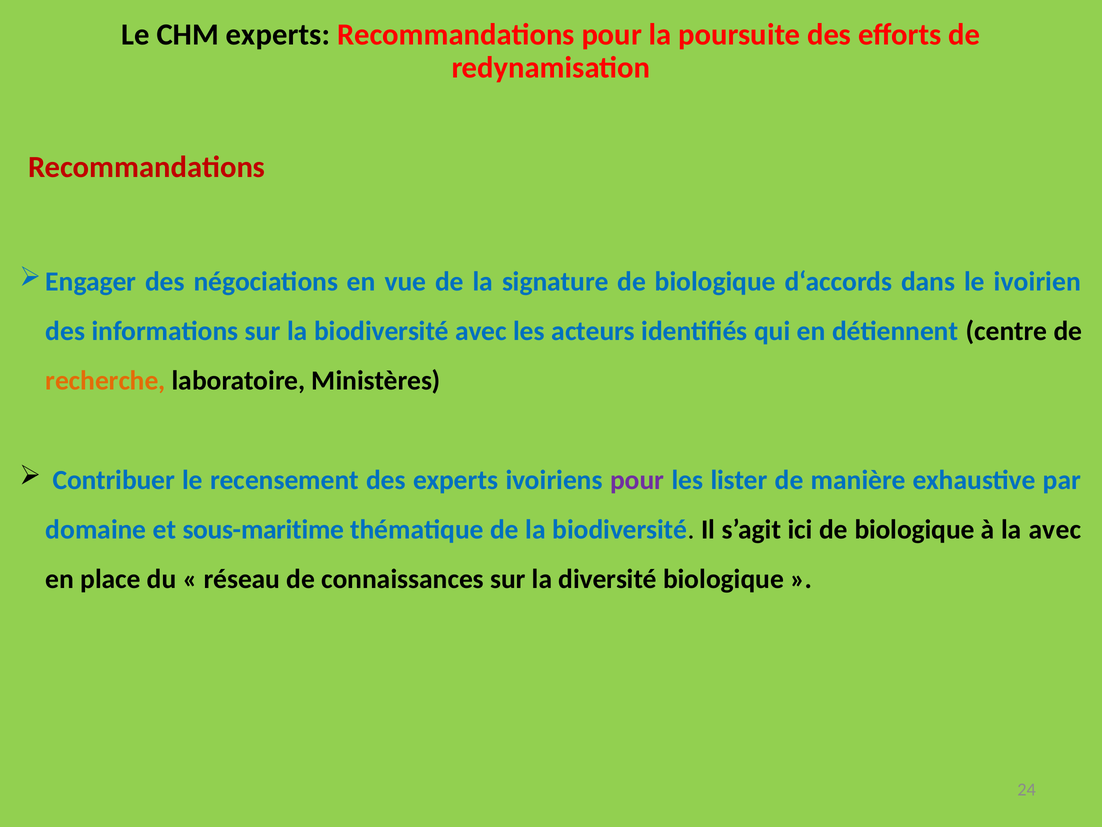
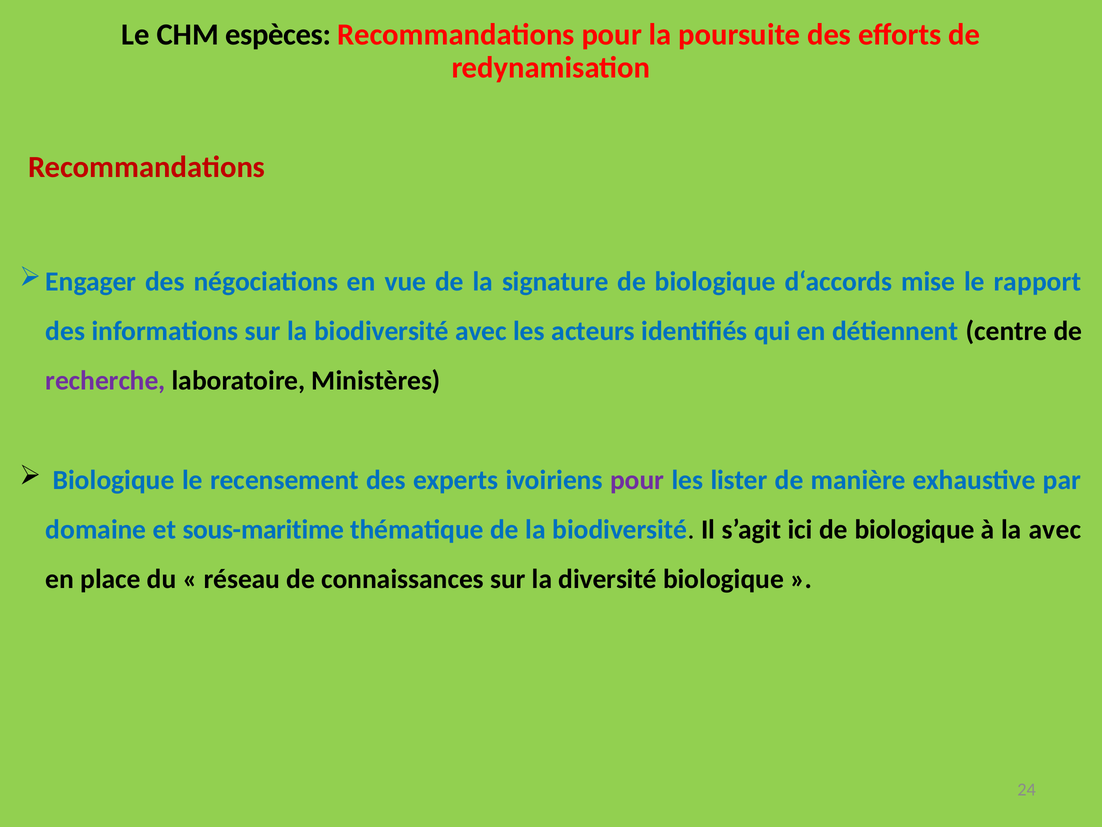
CHM experts: experts -> espèces
dans: dans -> mise
ivoirien: ivoirien -> rapport
recherche colour: orange -> purple
Contribuer at (114, 480): Contribuer -> Biologique
